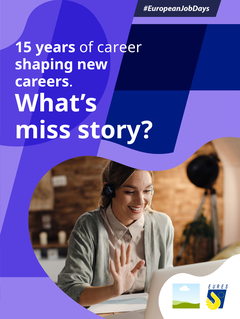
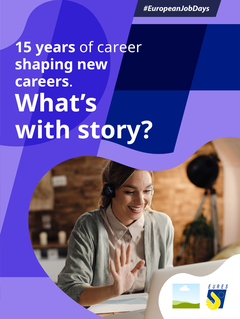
miss: miss -> with
